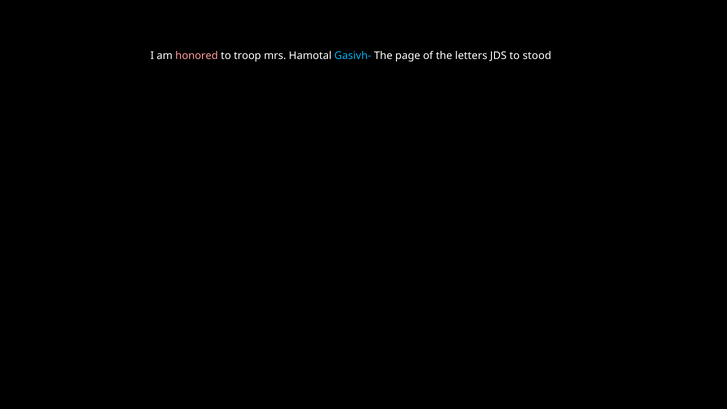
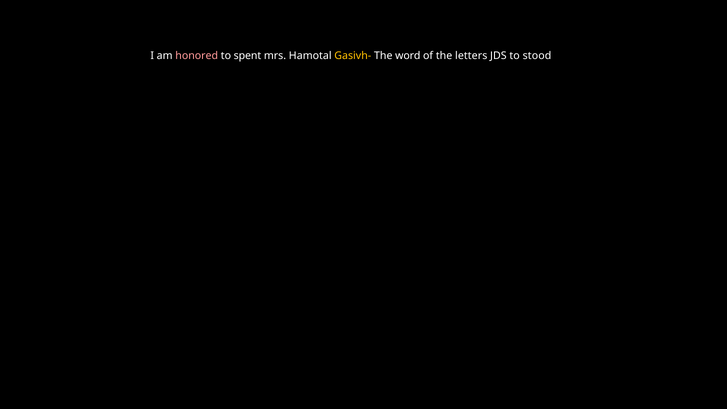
troop: troop -> spent
Gasivh- colour: light blue -> yellow
page: page -> word
